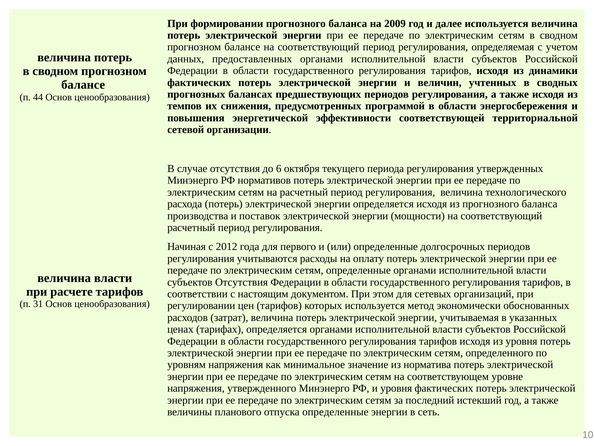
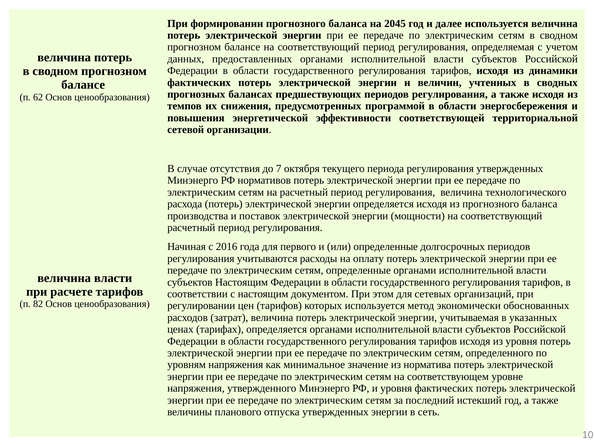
2009: 2009 -> 2045
44: 44 -> 62
6: 6 -> 7
2012: 2012 -> 2016
субъектов Отсутствия: Отсутствия -> Настоящим
31: 31 -> 82
отпуска определенные: определенные -> утвержденных
